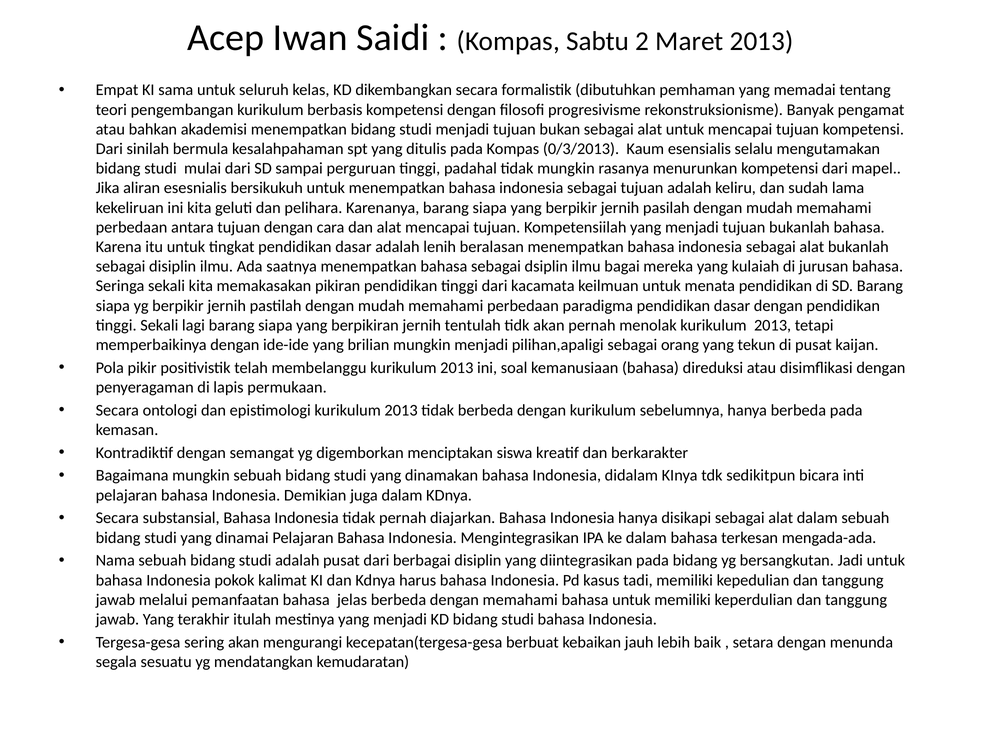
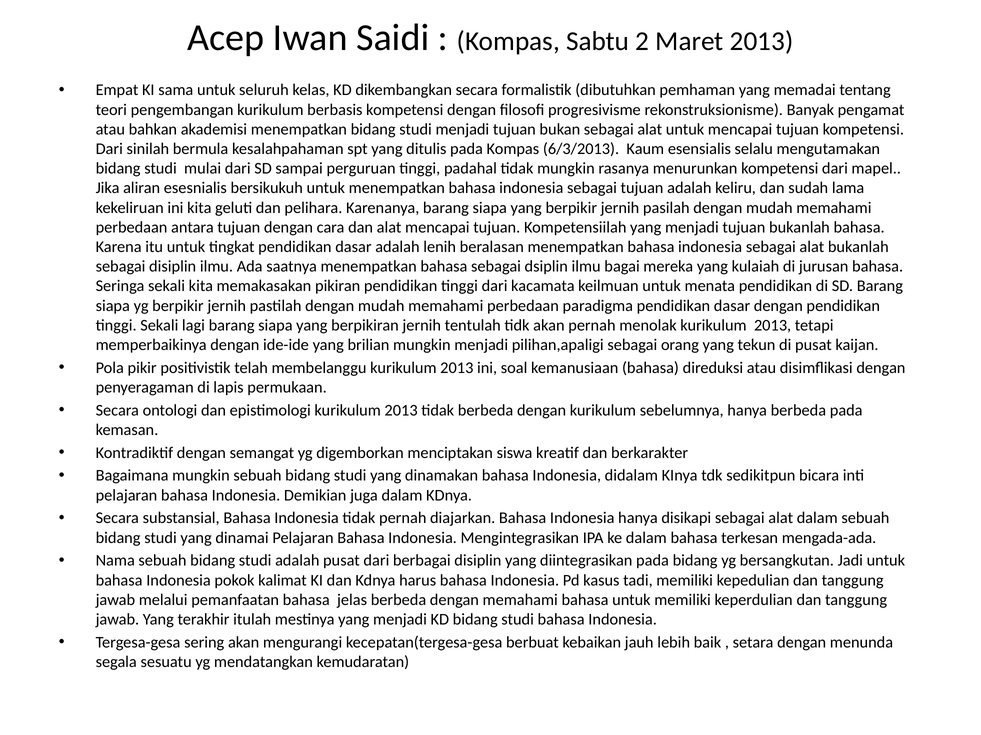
0/3/2013: 0/3/2013 -> 6/3/2013
